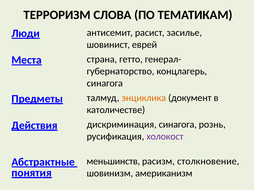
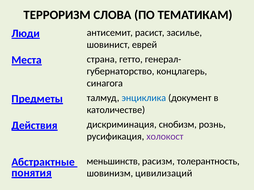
энциклика colour: orange -> blue
дискриминация синагога: синагога -> снобизм
столкновение: столкновение -> толерантность
американизм: американизм -> цивилизаций
